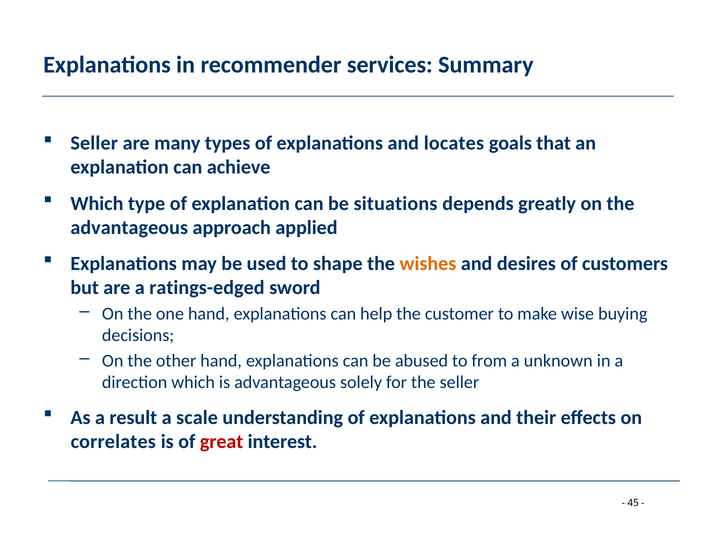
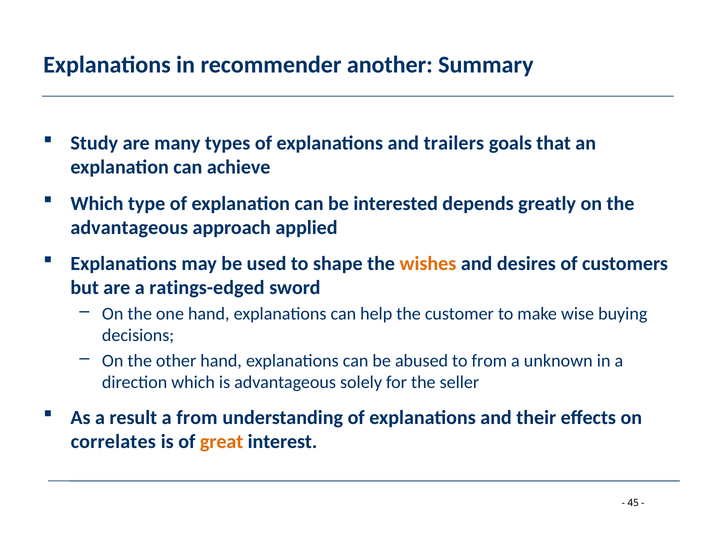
services: services -> another
Seller at (94, 143): Seller -> Study
locates: locates -> trailers
situations: situations -> interested
a scale: scale -> from
great colour: red -> orange
